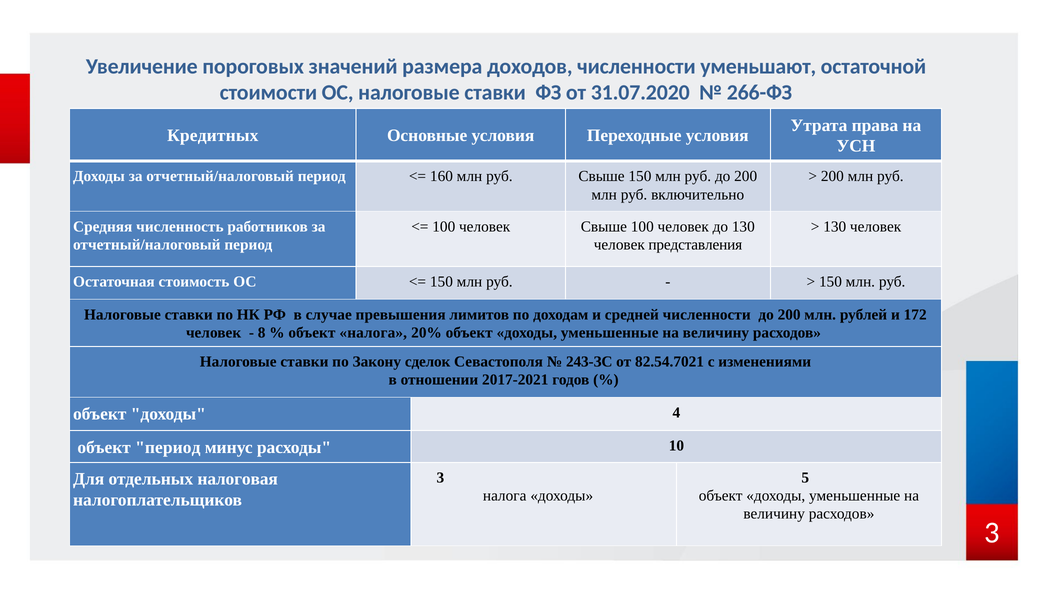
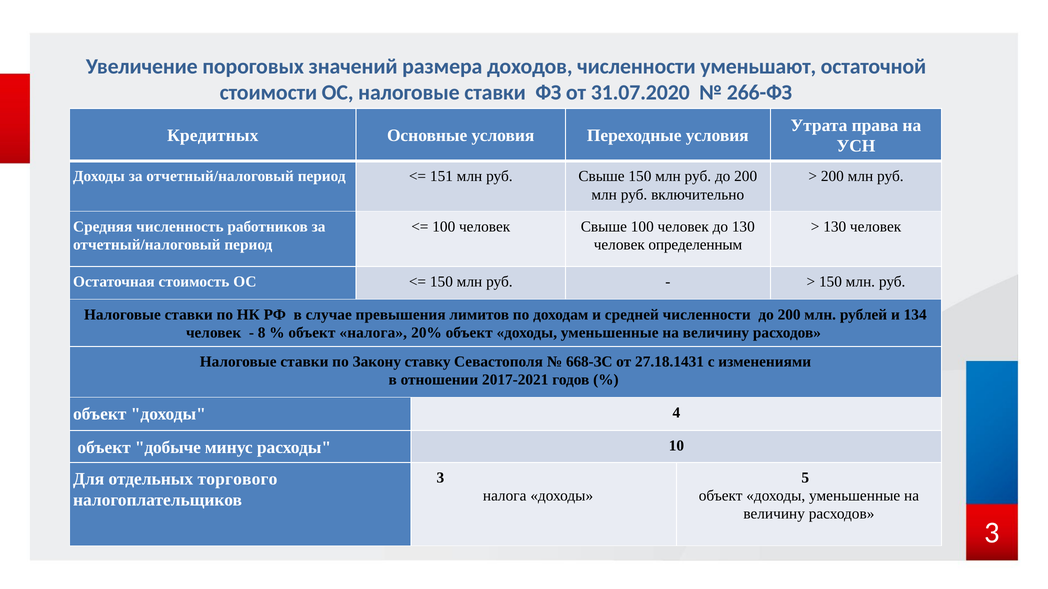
160: 160 -> 151
представления: представления -> определенным
172: 172 -> 134
сделок: сделок -> ставку
243-ЗС: 243-ЗС -> 668-ЗС
82.54.7021: 82.54.7021 -> 27.18.1431
объект период: период -> добыче
налоговая: налоговая -> торгового
